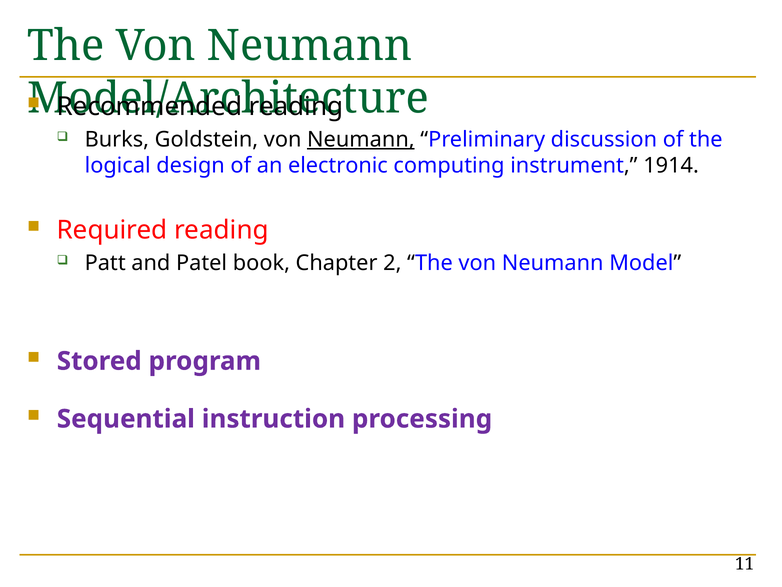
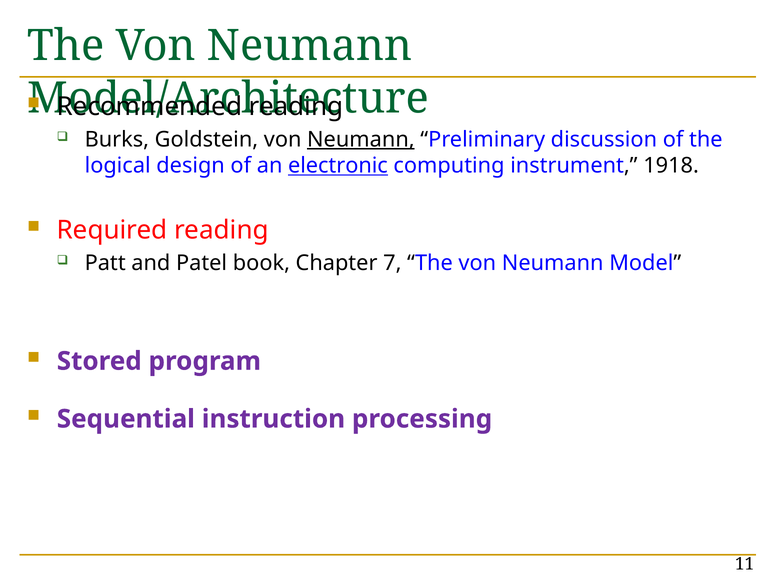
electronic underline: none -> present
1914: 1914 -> 1918
2: 2 -> 7
